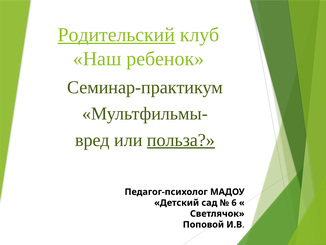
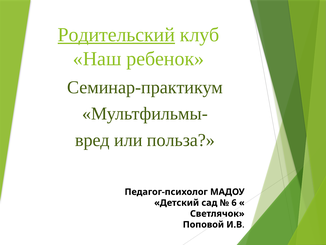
польза underline: present -> none
